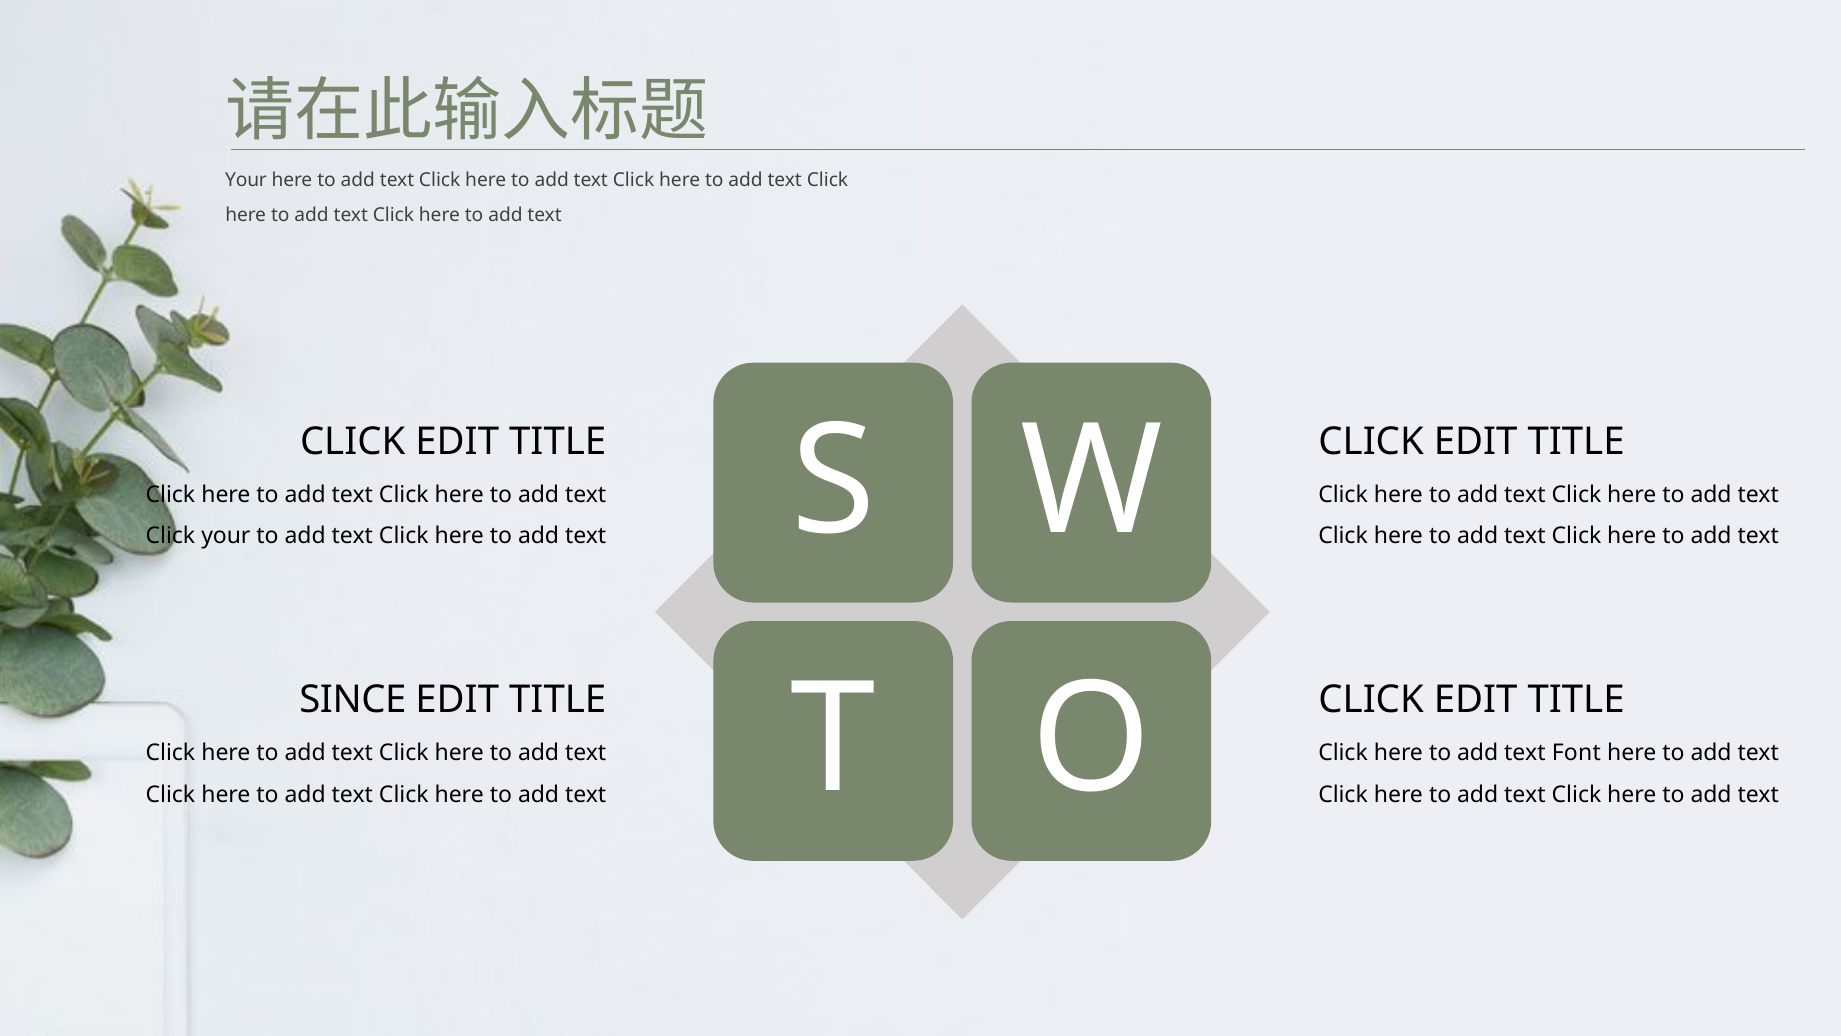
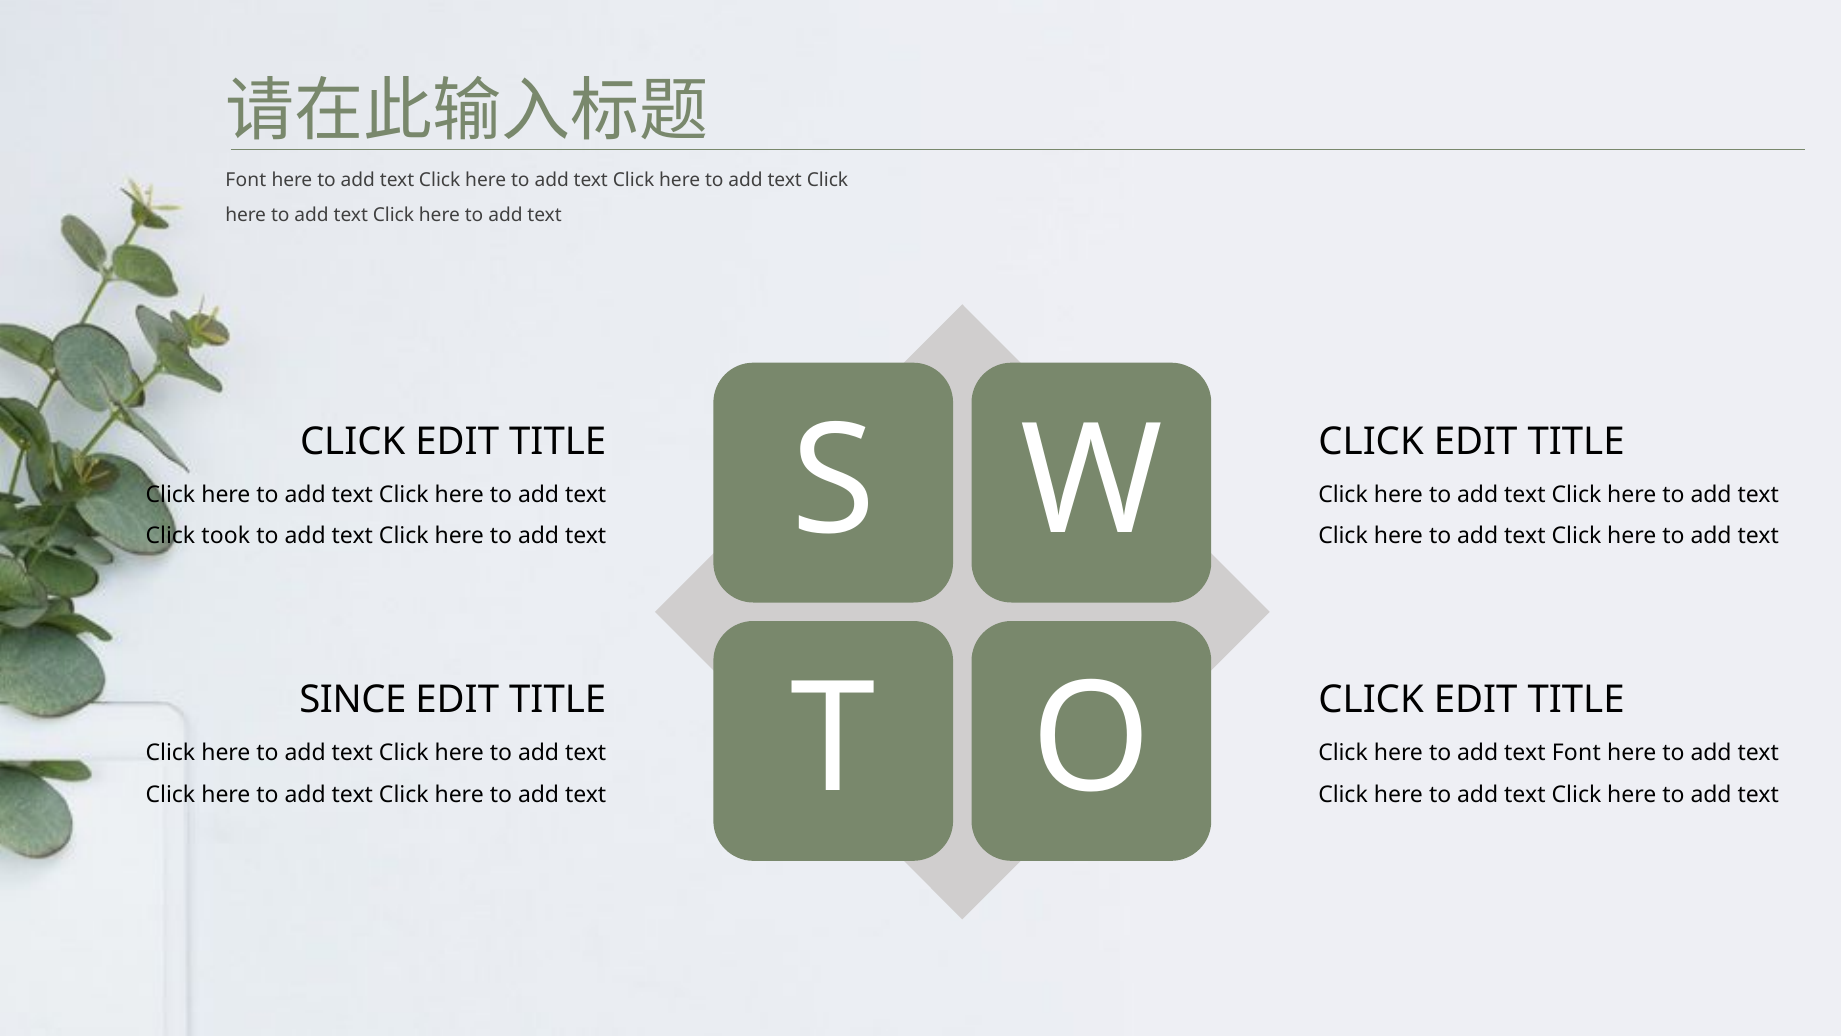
Your at (246, 180): Your -> Font
Click your: your -> took
